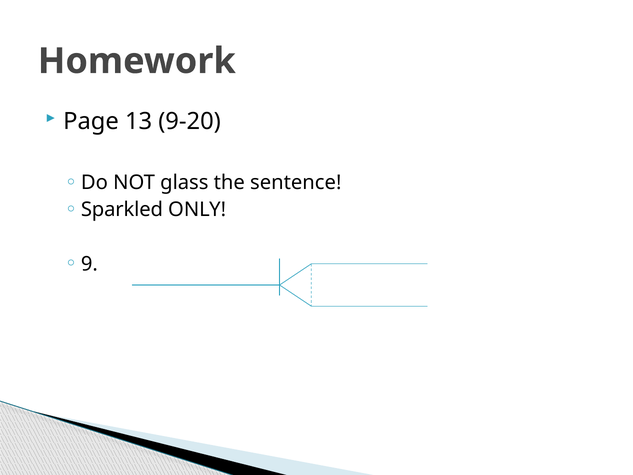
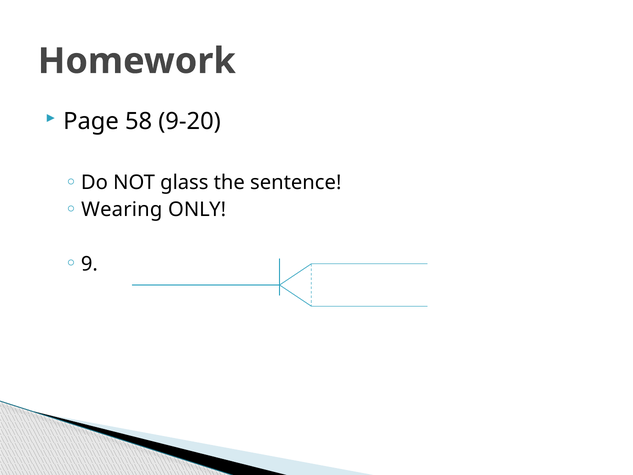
13: 13 -> 58
Sparkled: Sparkled -> Wearing
